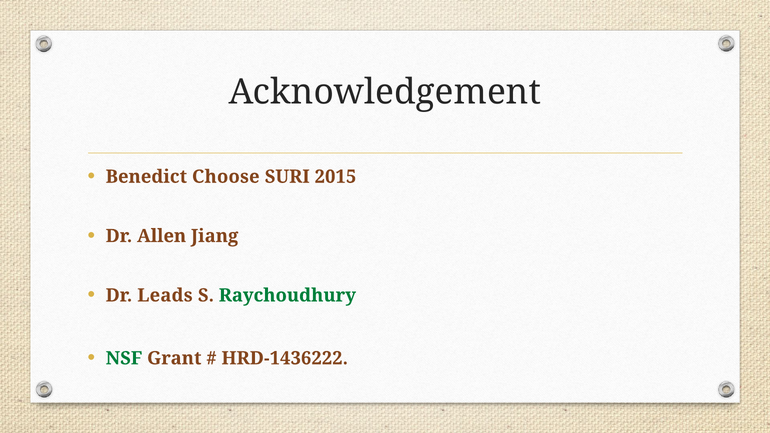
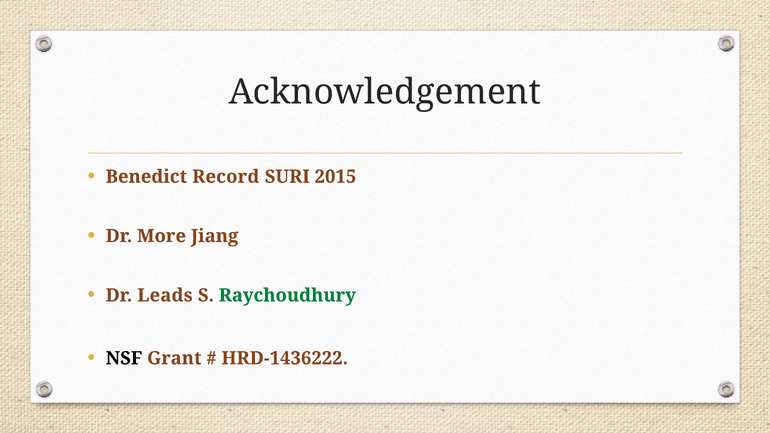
Choose: Choose -> Record
Allen: Allen -> More
NSF colour: green -> black
